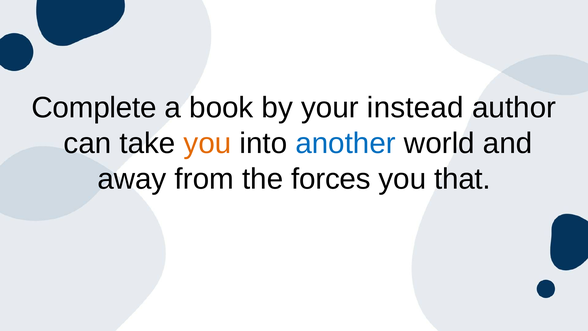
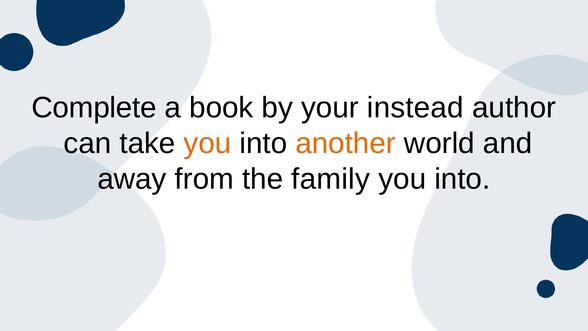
another colour: blue -> orange
forces: forces -> family
that at (462, 179): that -> into
